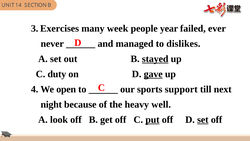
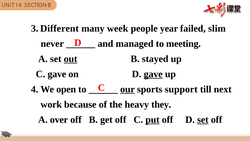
Exercises: Exercises -> Different
ever: ever -> slim
dislikes: dislikes -> meeting
out underline: none -> present
stayed underline: present -> none
C duty: duty -> gave
our underline: none -> present
night: night -> work
well: well -> they
look: look -> over
